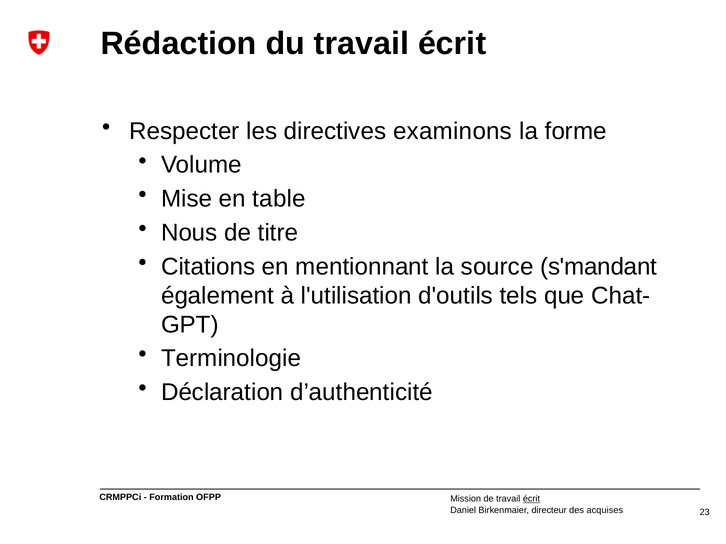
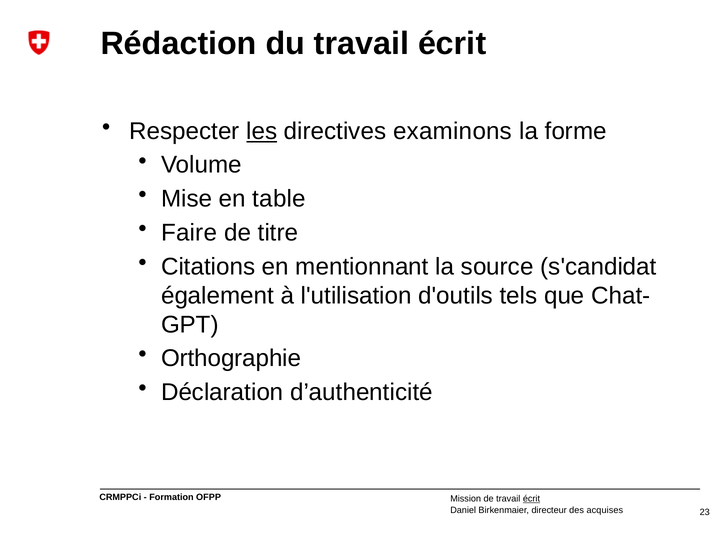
les underline: none -> present
Nous: Nous -> Faire
s'mandant: s'mandant -> s'candidat
Terminologie: Terminologie -> Orthographie
